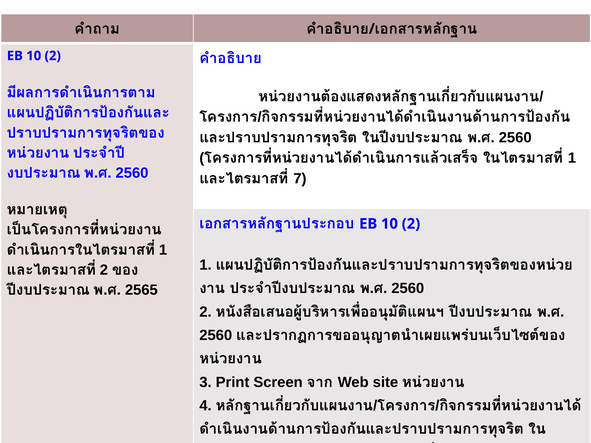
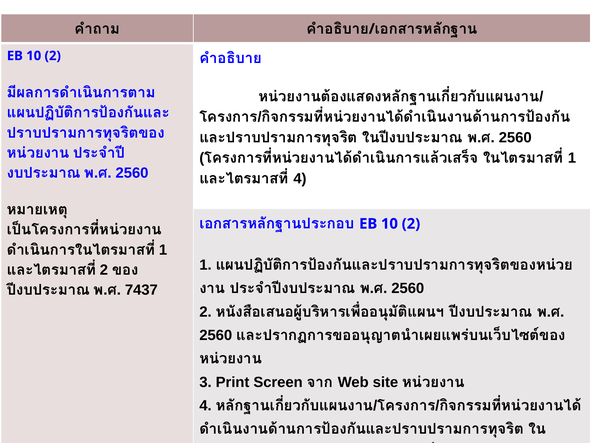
7 at (300, 179): 7 -> 4
2565: 2565 -> 7437
